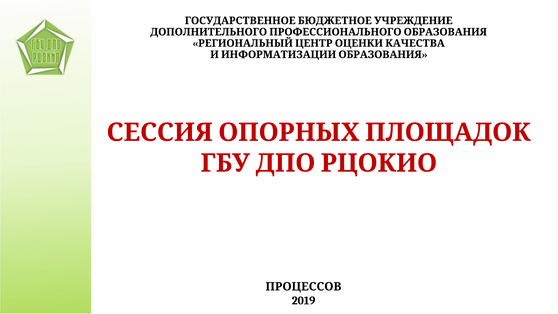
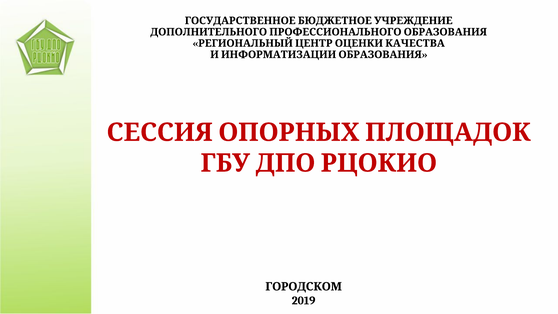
ПРОЦЕССОВ: ПРОЦЕССОВ -> ГОРОДСКОМ
